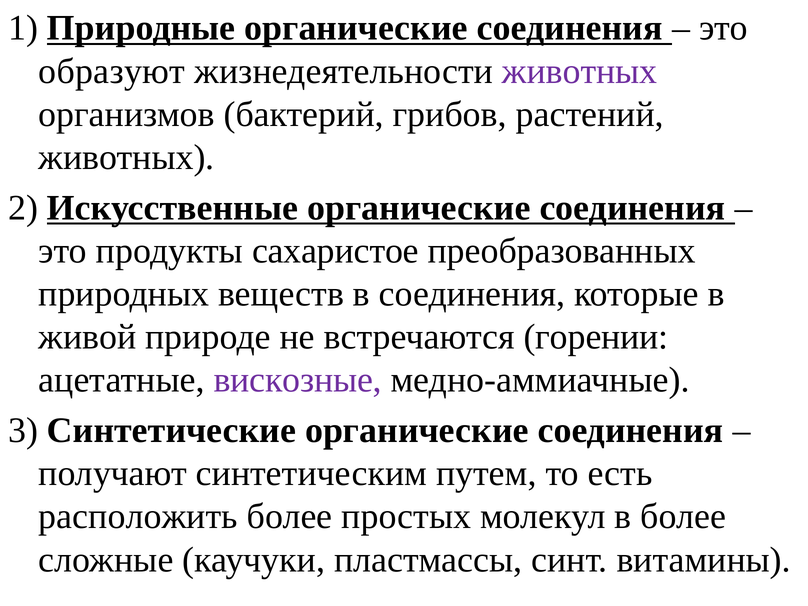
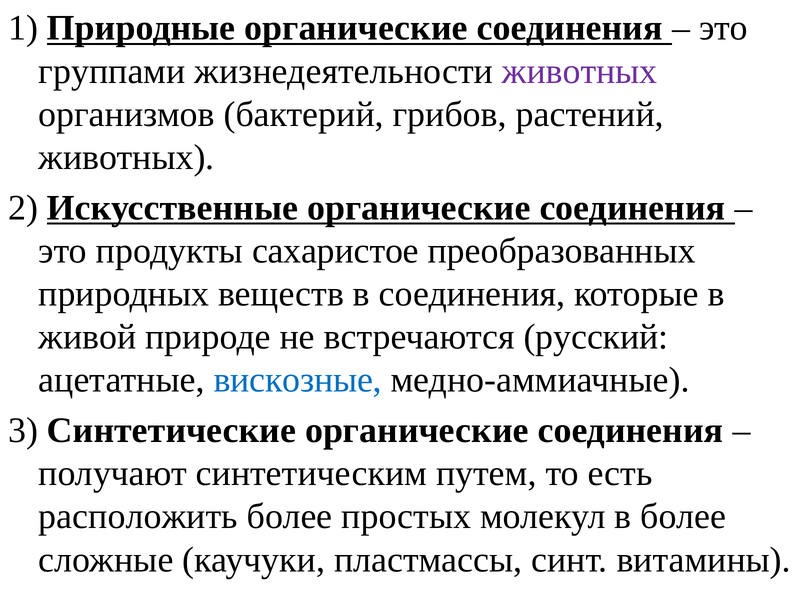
образуют: образуют -> группами
горении: горении -> русский
вискозные colour: purple -> blue
